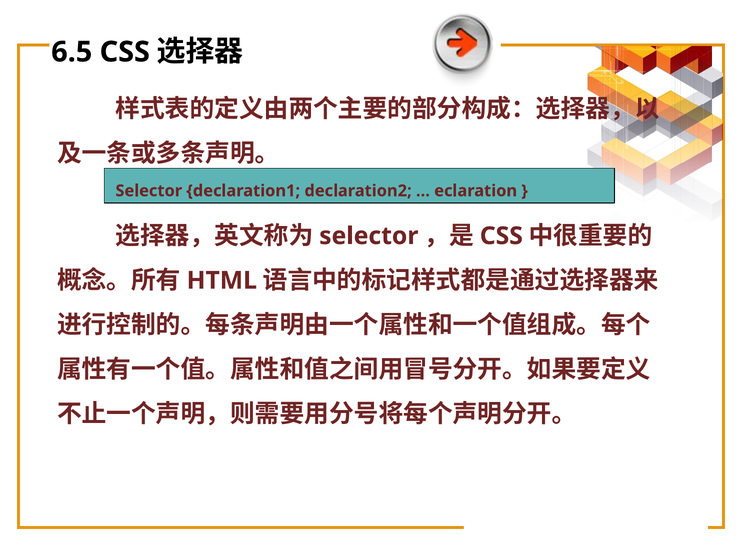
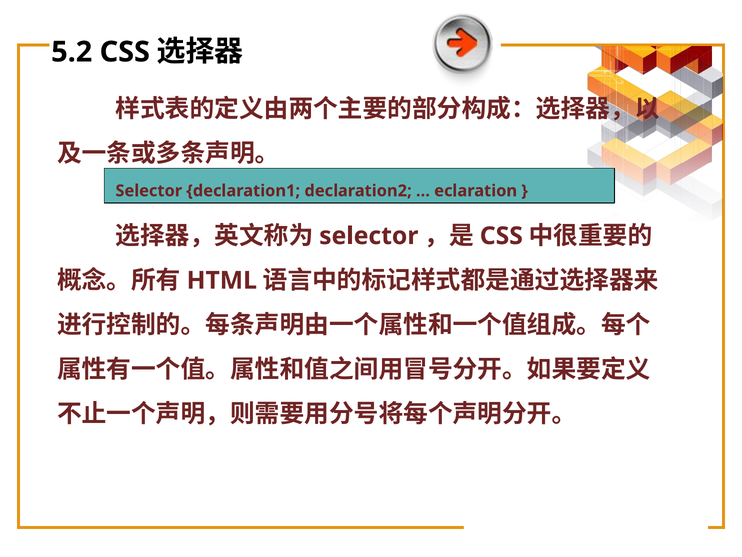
6.5: 6.5 -> 5.2
